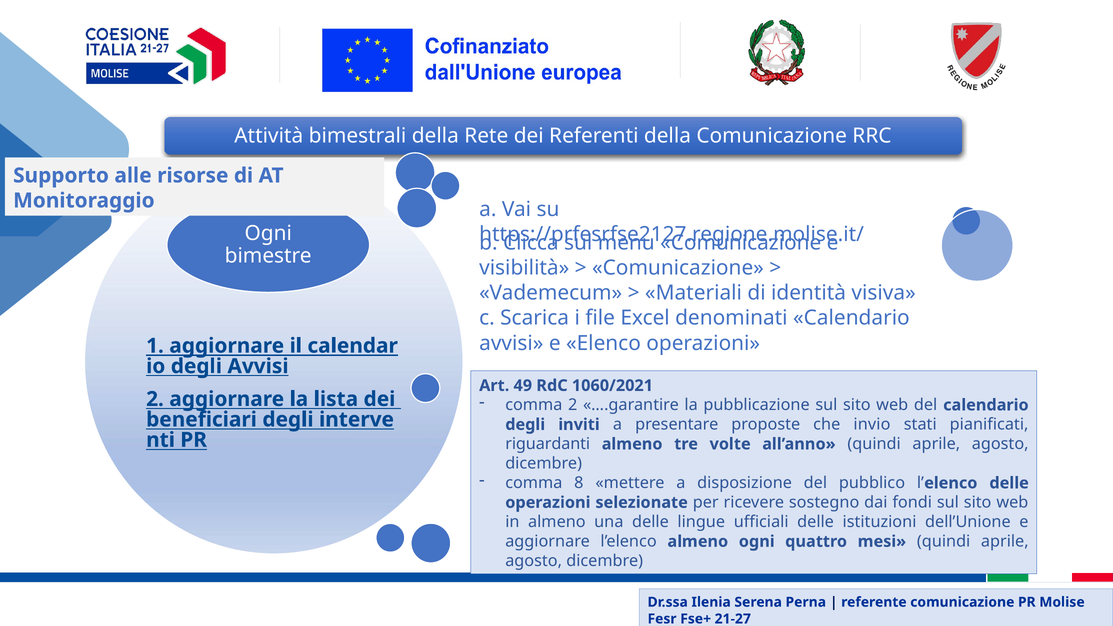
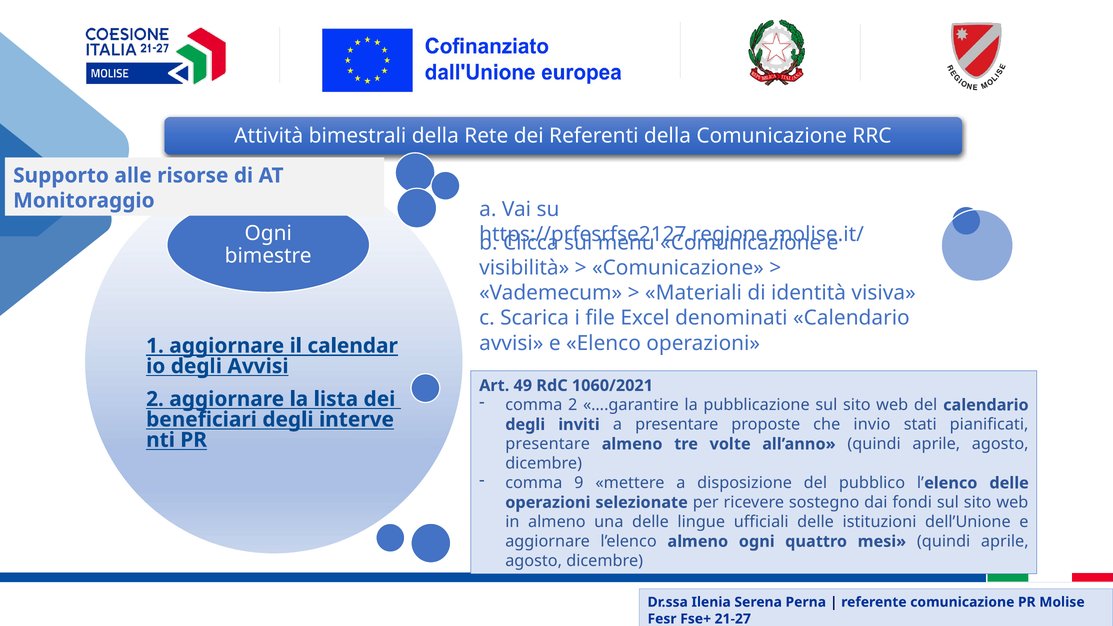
riguardanti at (548, 444): riguardanti -> presentare
8: 8 -> 9
